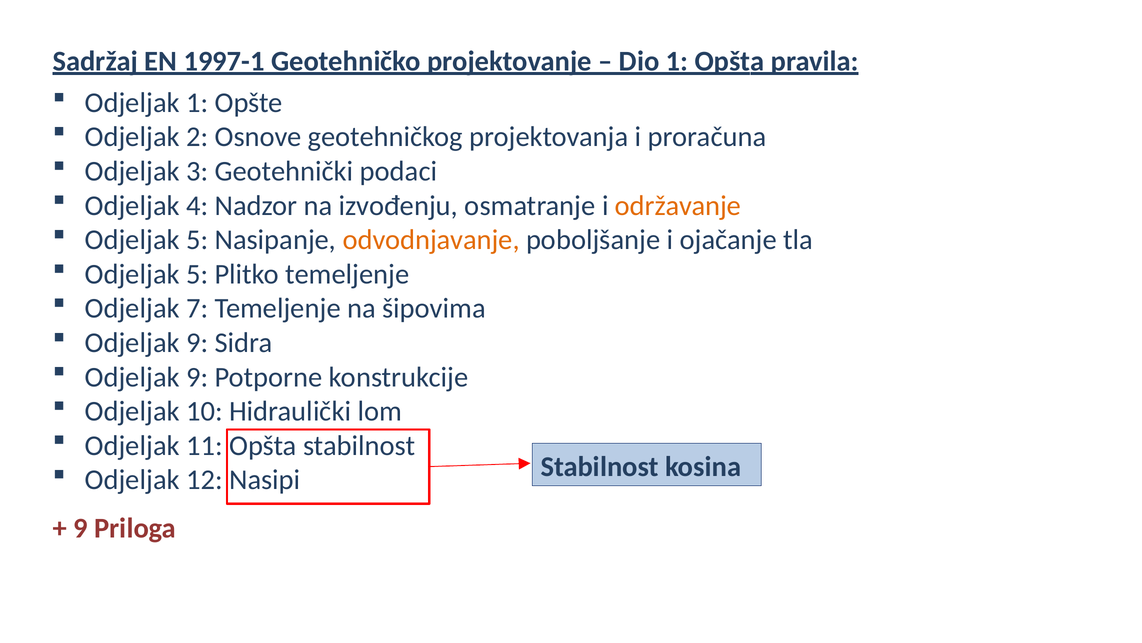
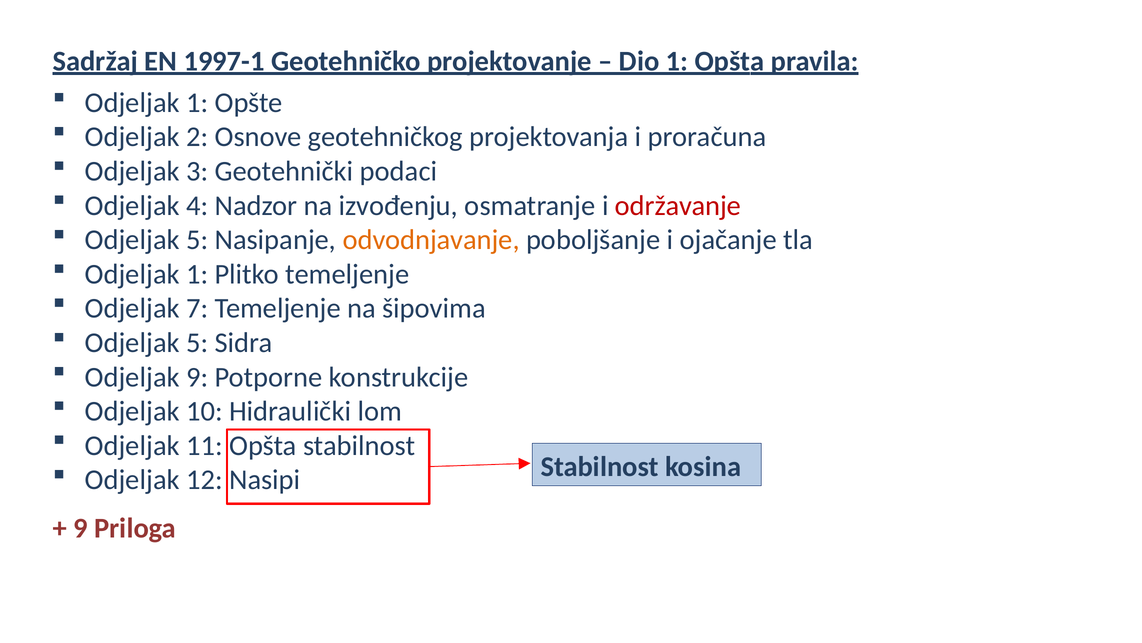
održavanje colour: orange -> red
5 at (197, 274): 5 -> 1
9 at (197, 342): 9 -> 5
